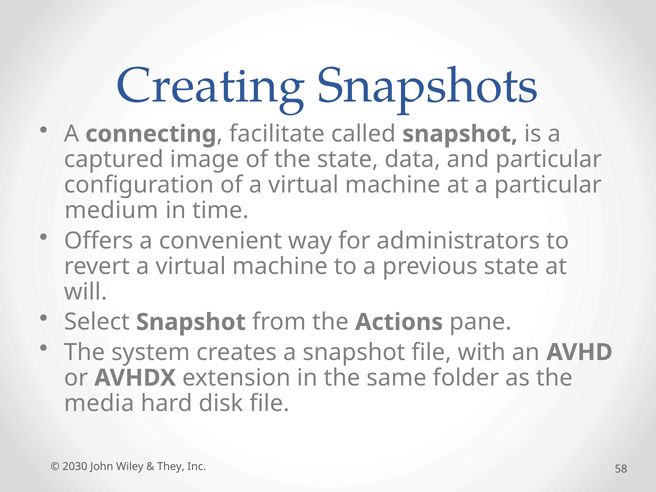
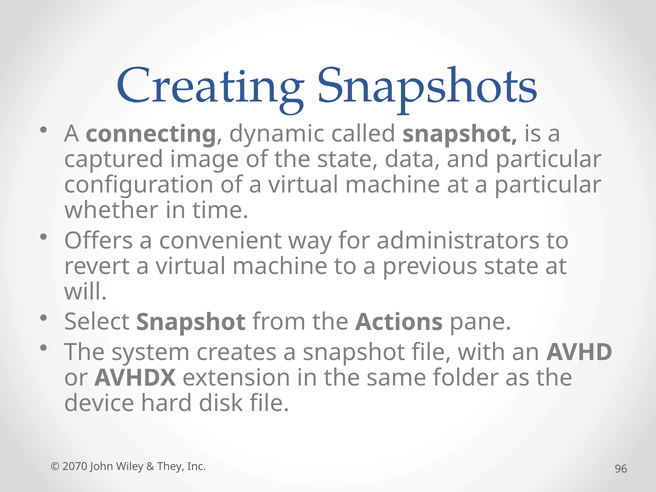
facilitate: facilitate -> dynamic
medium: medium -> whether
media: media -> device
2030: 2030 -> 2070
58: 58 -> 96
